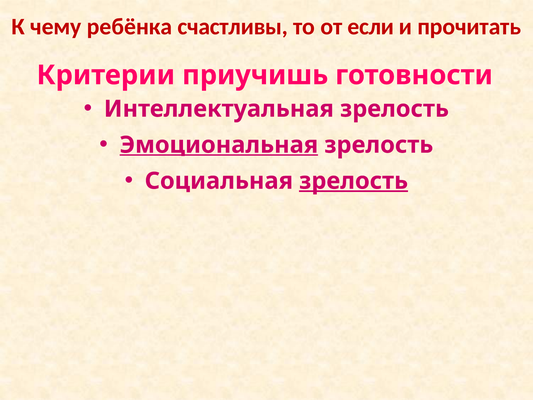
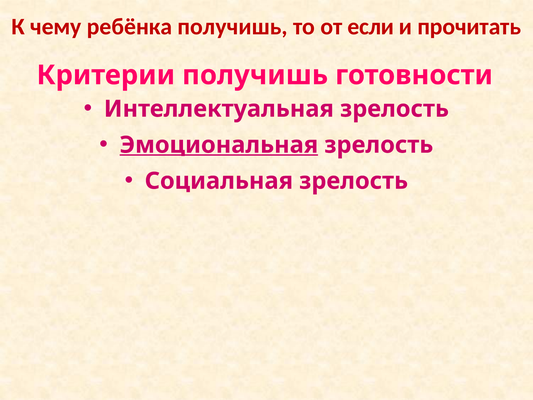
ребёнка счастливы: счастливы -> получишь
Критерии приучишь: приучишь -> получишь
зрелость at (354, 181) underline: present -> none
